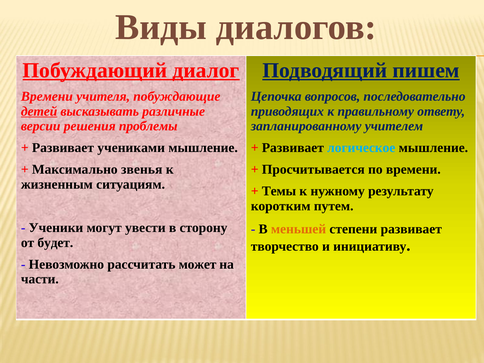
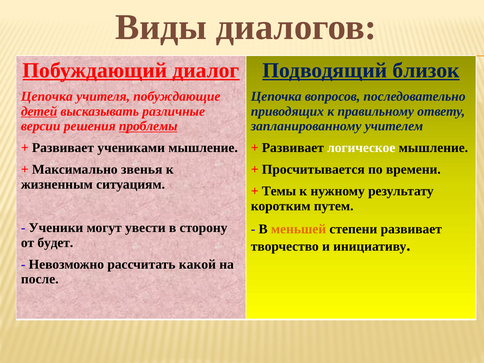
пишем: пишем -> близок
Времени at (47, 96): Времени -> Цепочка
проблемы underline: none -> present
логическое colour: light blue -> white
может: может -> какой
части: части -> после
